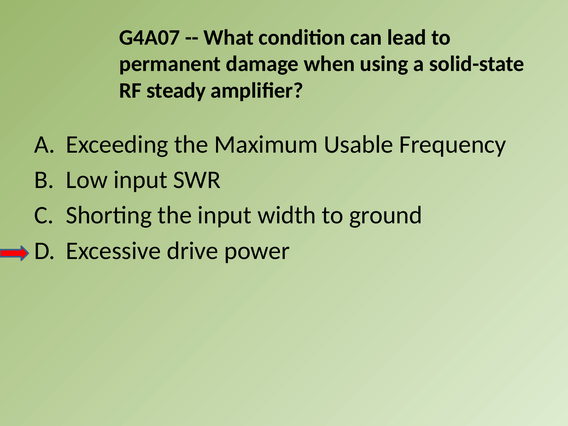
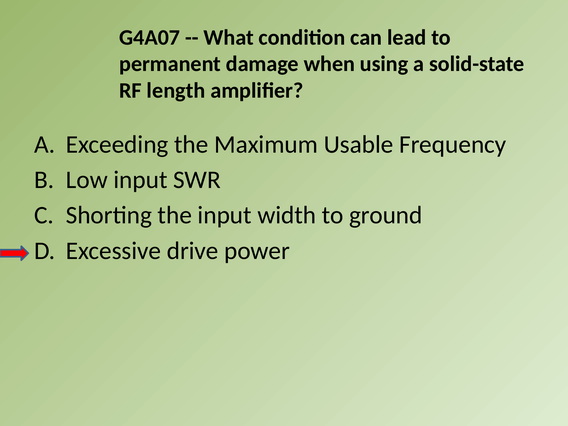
steady: steady -> length
